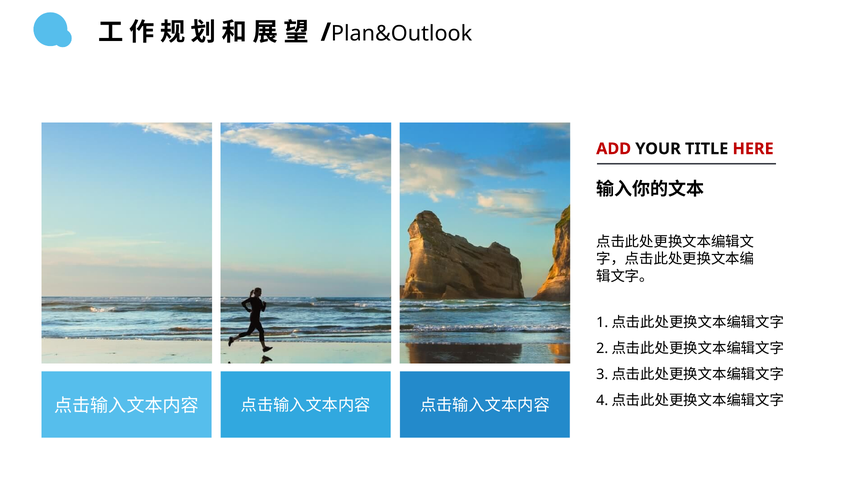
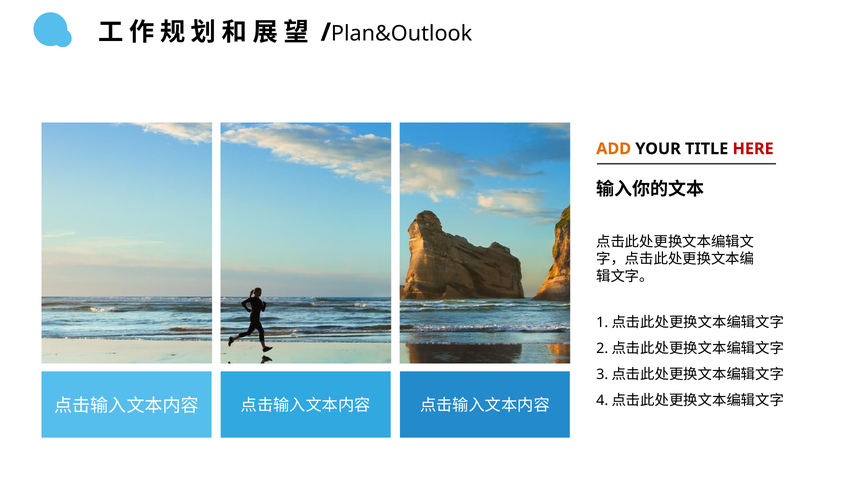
ADD colour: red -> orange
